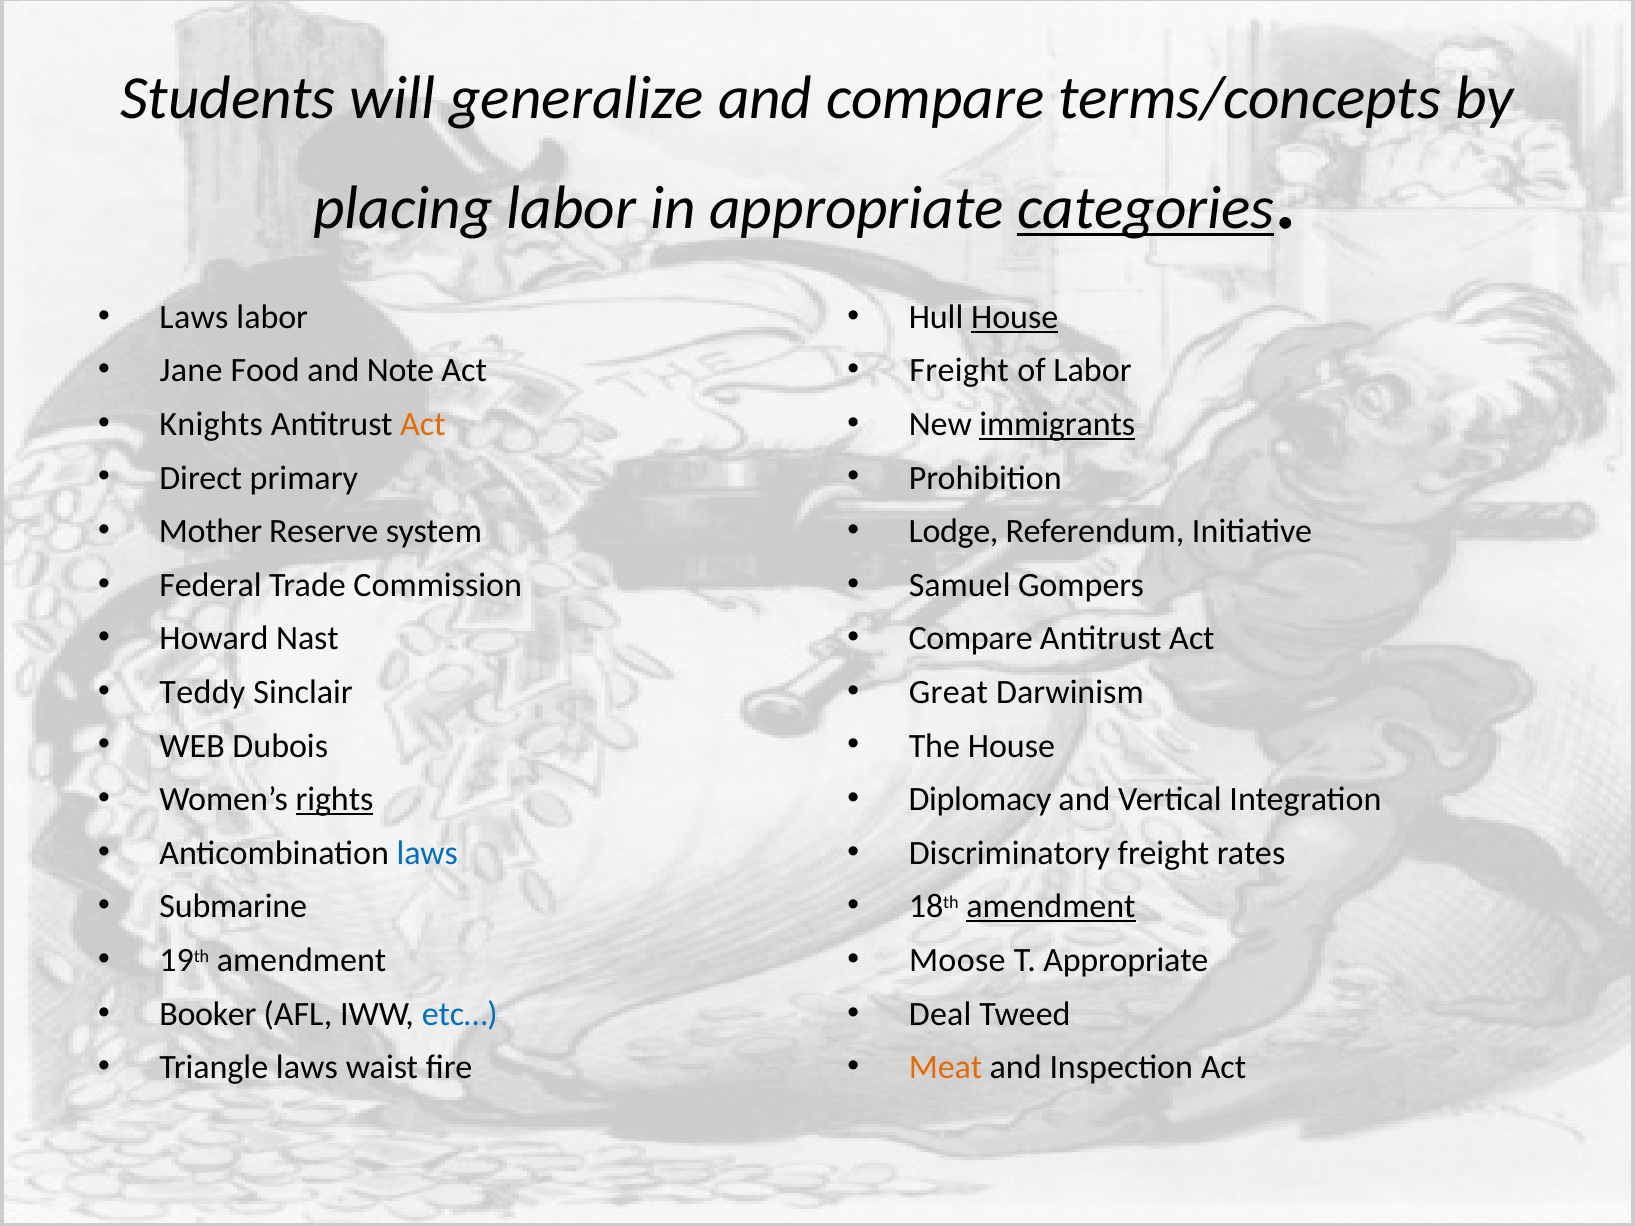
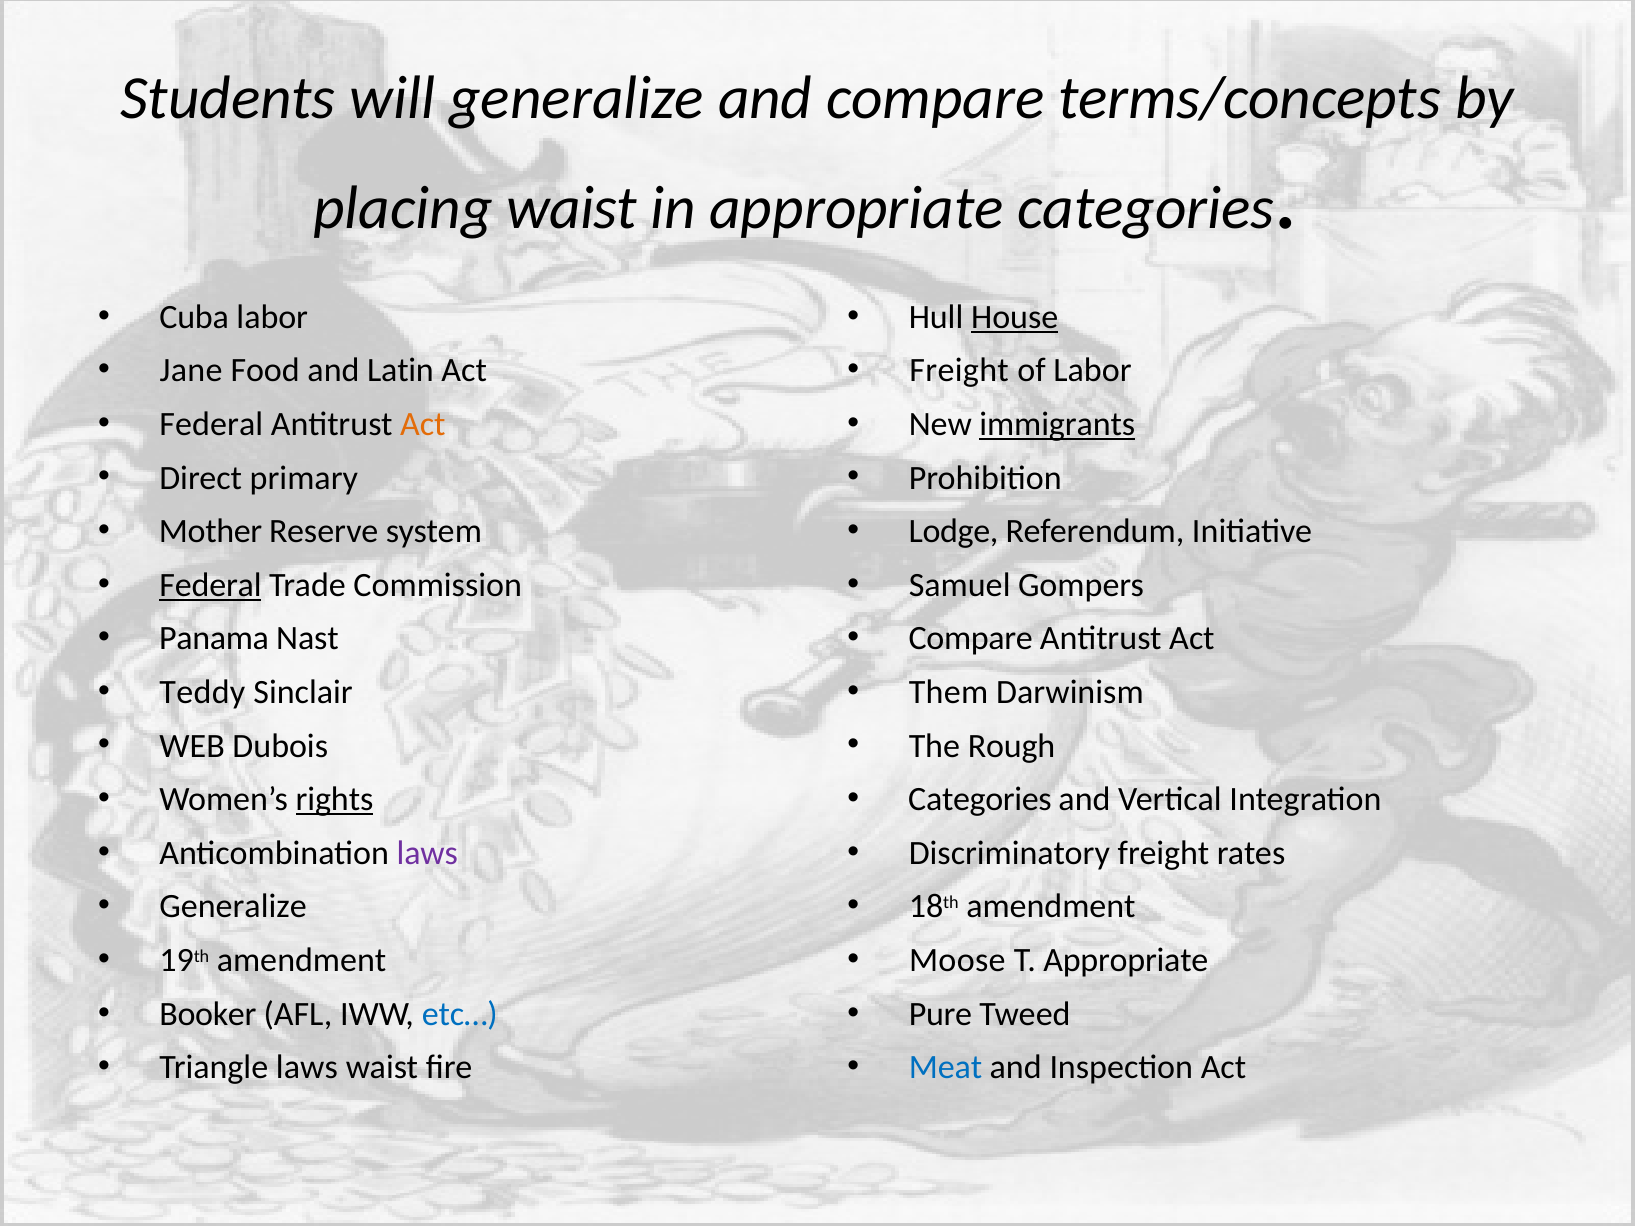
placing labor: labor -> waist
categories at (1146, 208) underline: present -> none
Laws at (194, 317): Laws -> Cuba
Note: Note -> Latin
Knights at (211, 424): Knights -> Federal
Federal at (211, 585) underline: none -> present
Howard: Howard -> Panama
Great: Great -> Them
The House: House -> Rough
Diplomacy at (980, 800): Diplomacy -> Categories
laws at (427, 853) colour: blue -> purple
Submarine at (233, 907): Submarine -> Generalize
amendment at (1051, 907) underline: present -> none
Deal: Deal -> Pure
Meat colour: orange -> blue
